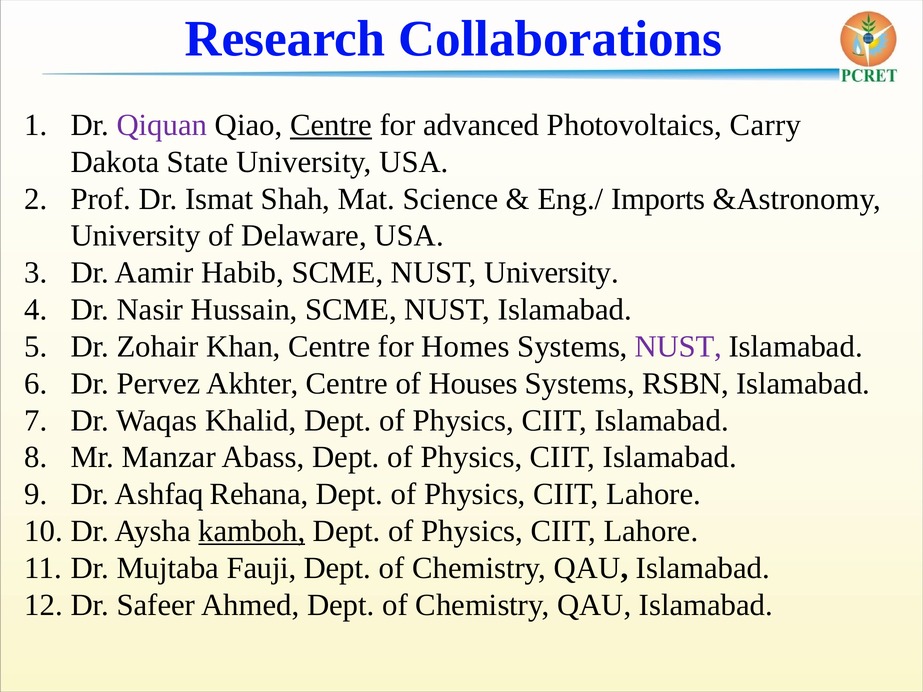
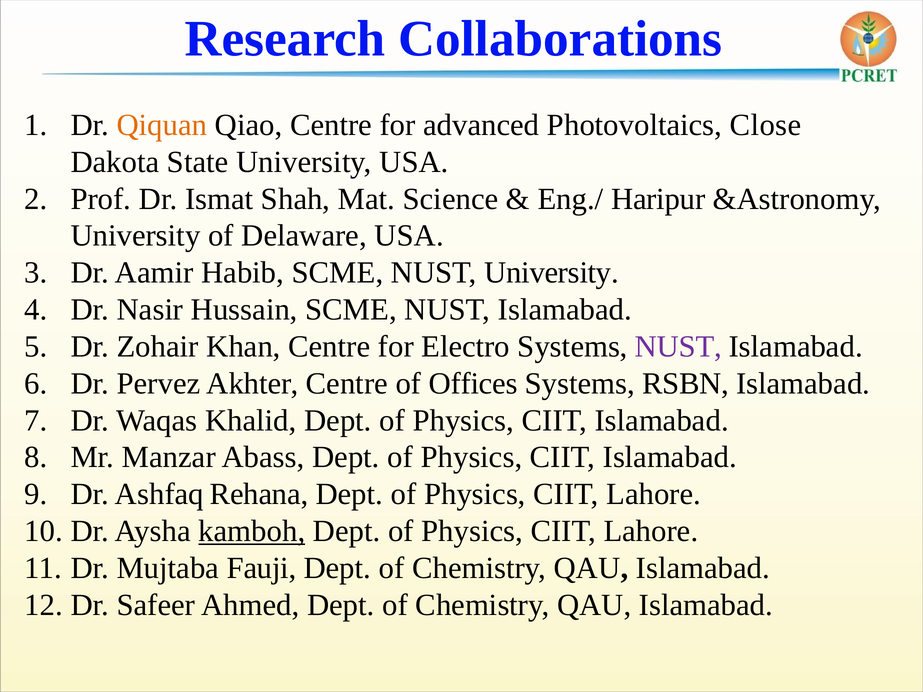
Qiquan colour: purple -> orange
Centre at (331, 125) underline: present -> none
Carry: Carry -> Close
Imports: Imports -> Haripur
Homes: Homes -> Electro
Houses: Houses -> Offices
